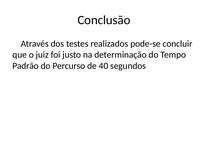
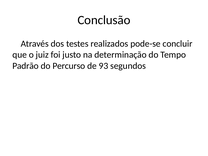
40: 40 -> 93
